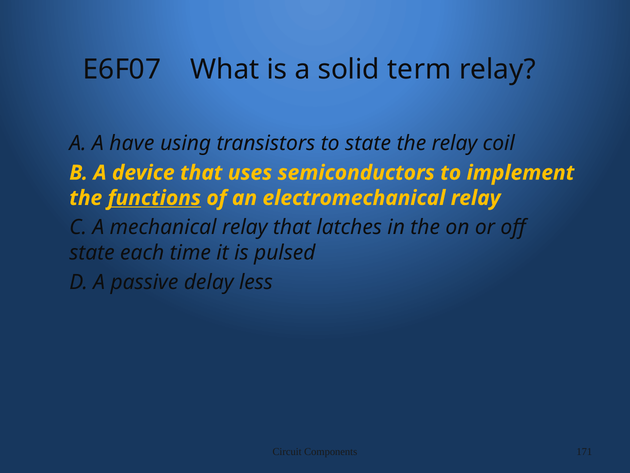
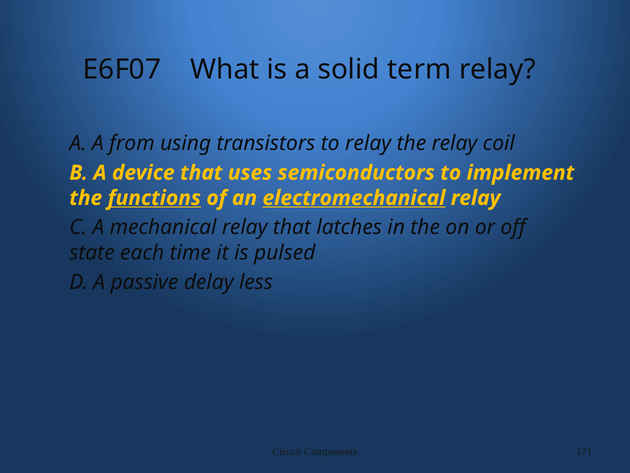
have: have -> from
to state: state -> relay
electromechanical underline: none -> present
